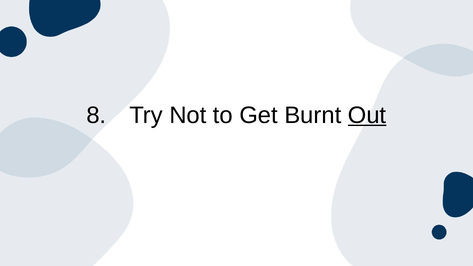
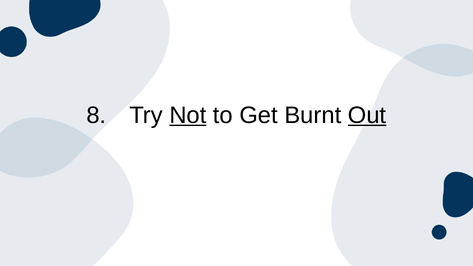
Not underline: none -> present
